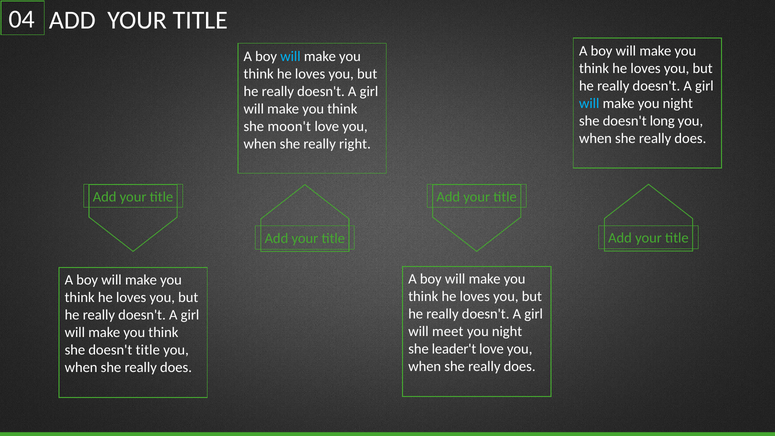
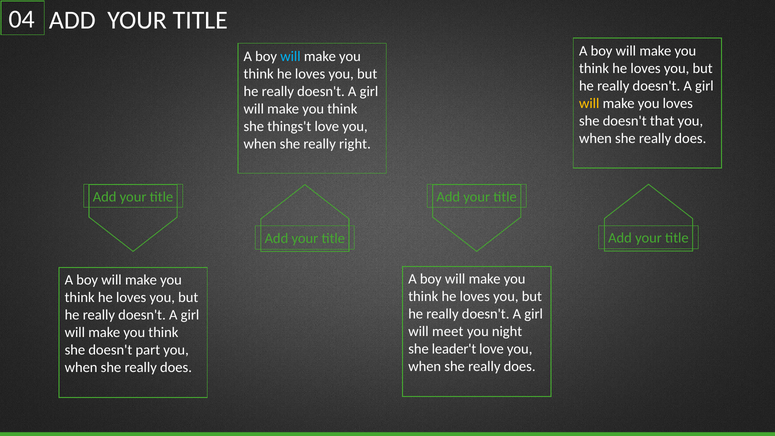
will at (589, 103) colour: light blue -> yellow
make you night: night -> loves
long: long -> that
moon't: moon't -> things't
doesn't title: title -> part
